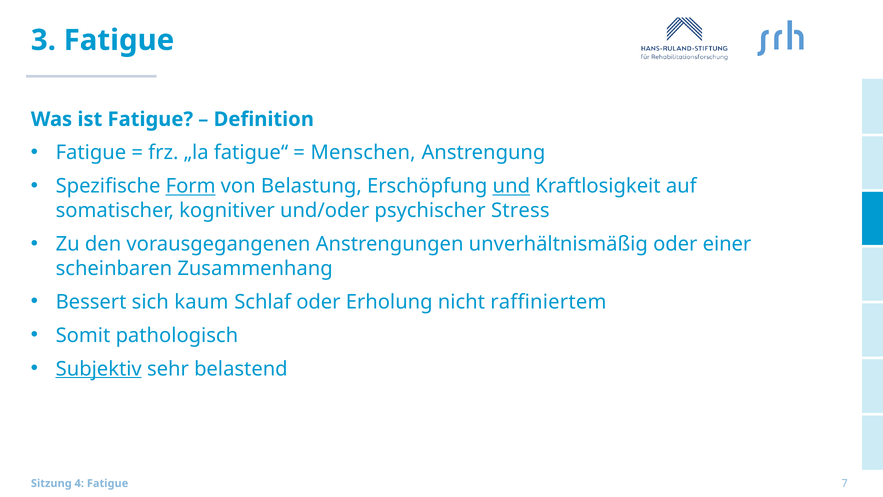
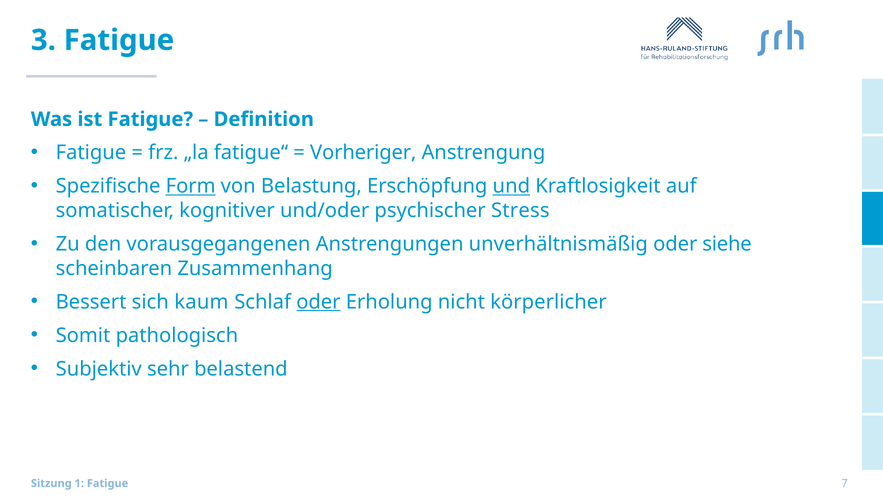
Menschen: Menschen -> Vorheriger
einer: einer -> siehe
oder at (318, 302) underline: none -> present
raffiniertem: raffiniertem -> körperlicher
Subjektiv underline: present -> none
4: 4 -> 1
